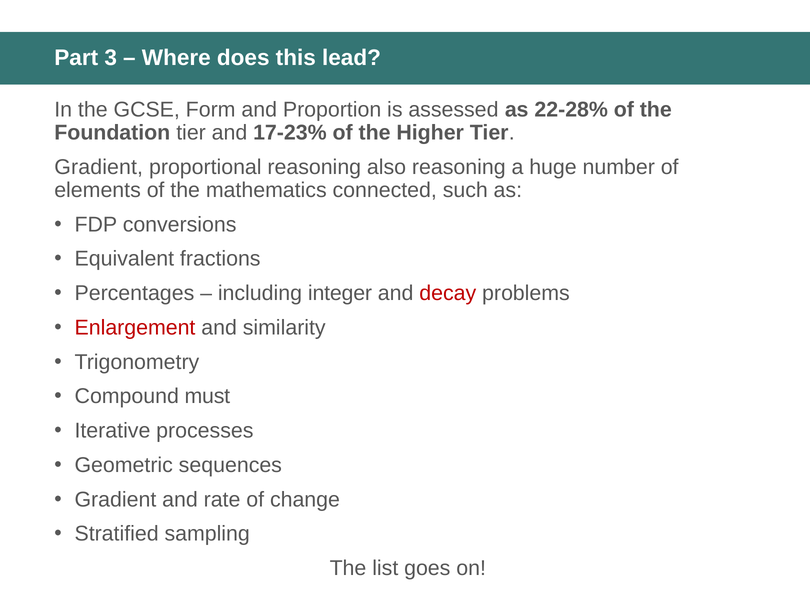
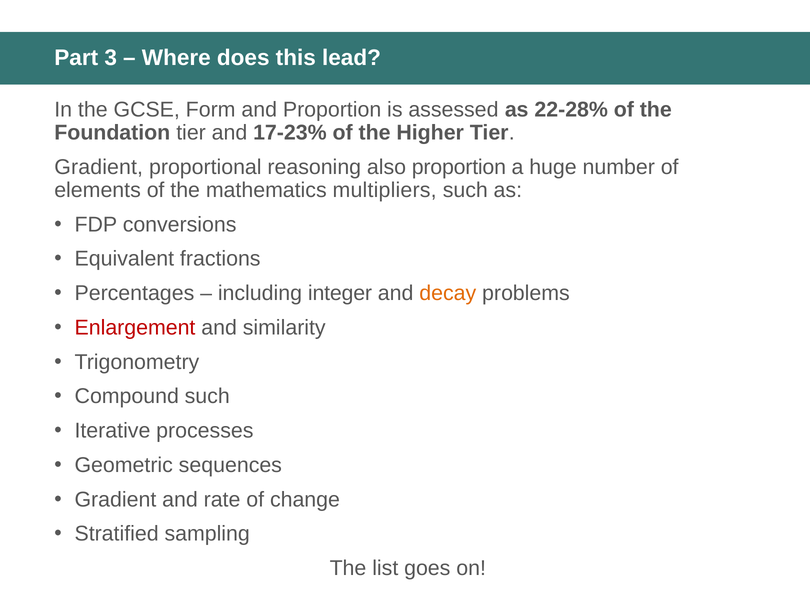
also reasoning: reasoning -> proportion
connected: connected -> multipliers
decay colour: red -> orange
Compound must: must -> such
